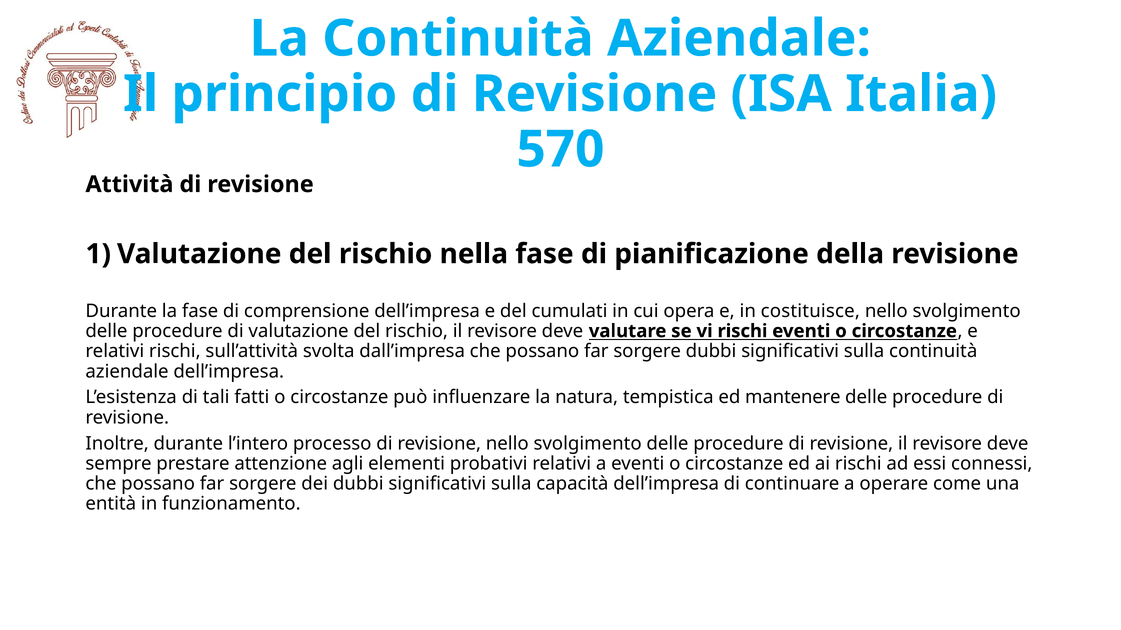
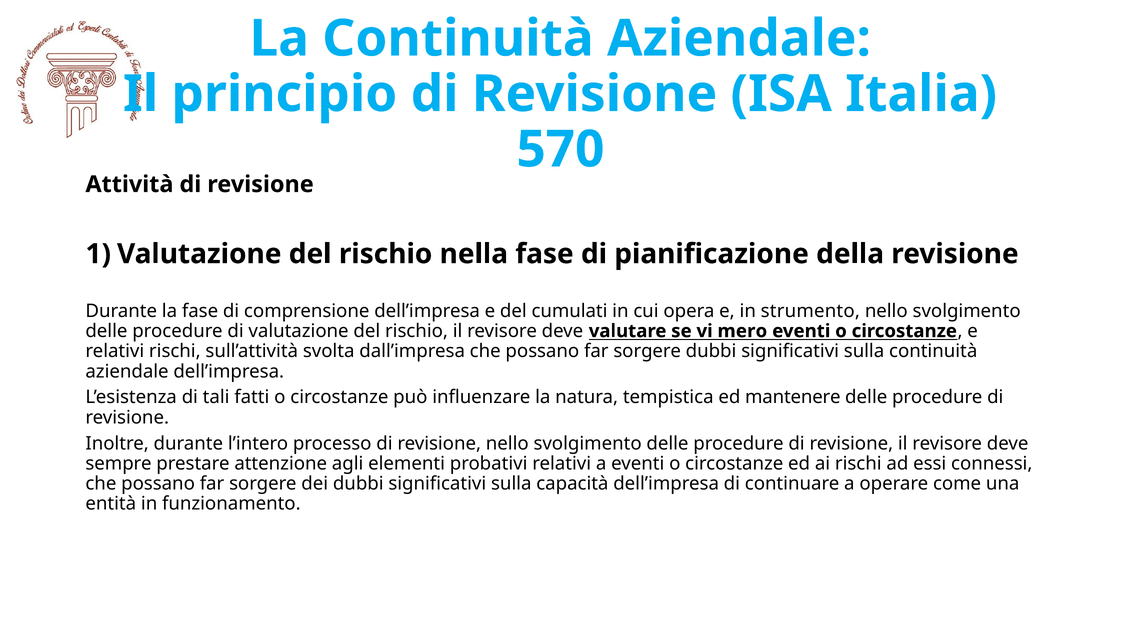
costituisce: costituisce -> strumento
vi rischi: rischi -> mero
